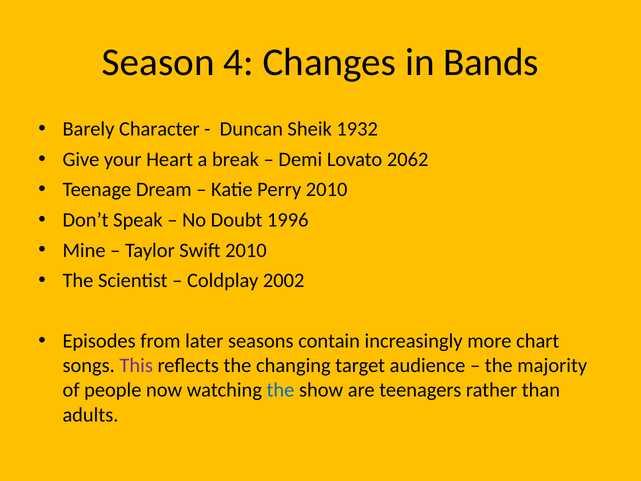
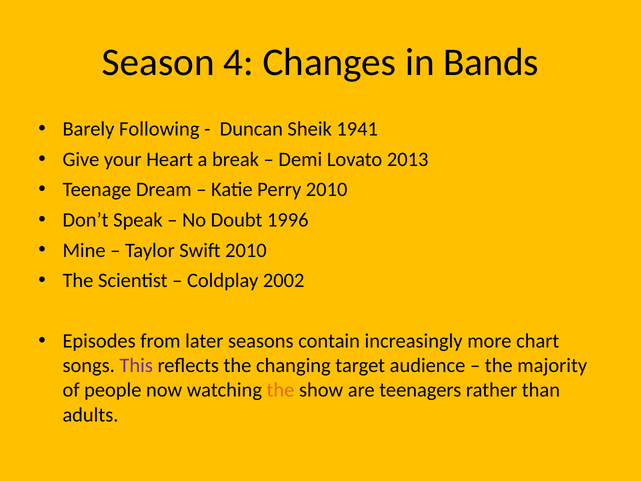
Character: Character -> Following
1932: 1932 -> 1941
2062: 2062 -> 2013
the at (280, 390) colour: blue -> orange
